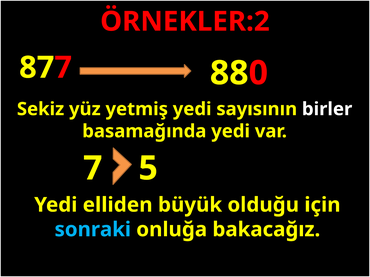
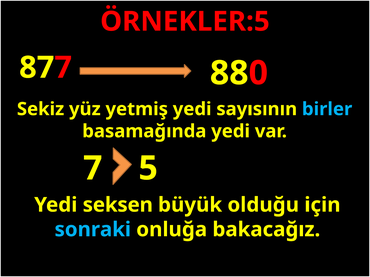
ÖRNEKLER:2: ÖRNEKLER:2 -> ÖRNEKLER:5
birler colour: white -> light blue
elliden: elliden -> seksen
